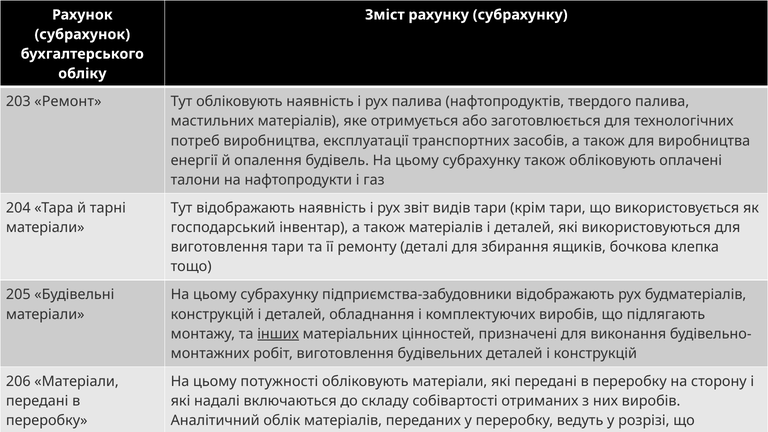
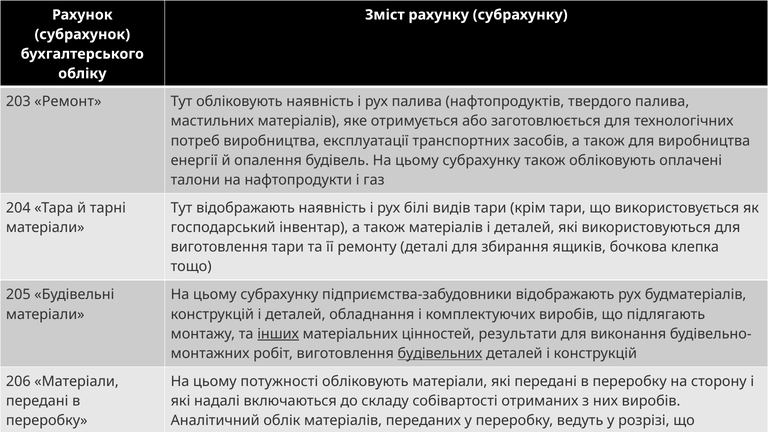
звіт: звіт -> білі
призначенi: призначенi -> результати
будівельних underline: none -> present
